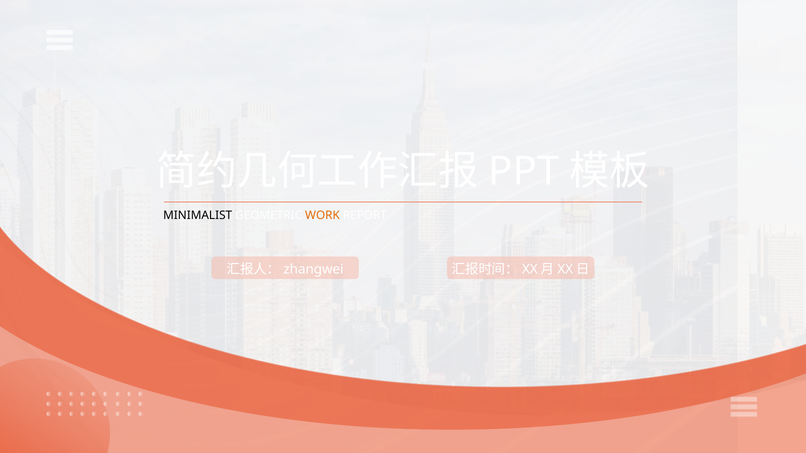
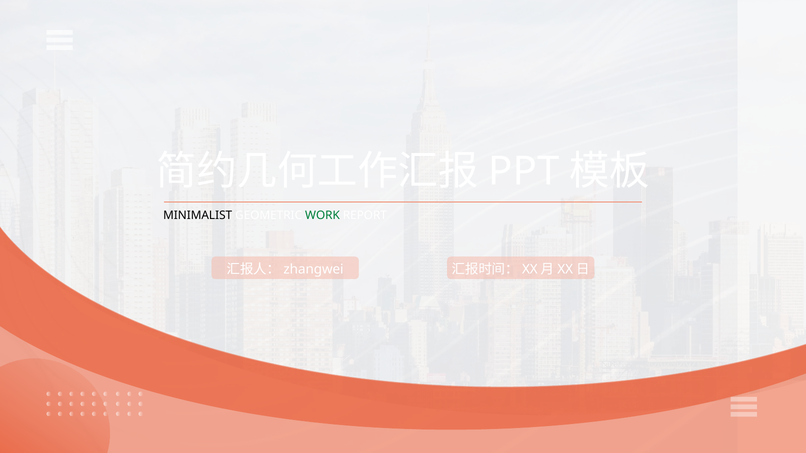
WORK colour: orange -> green
